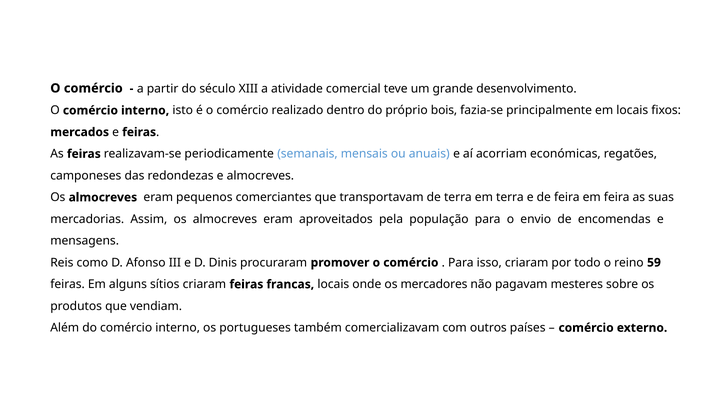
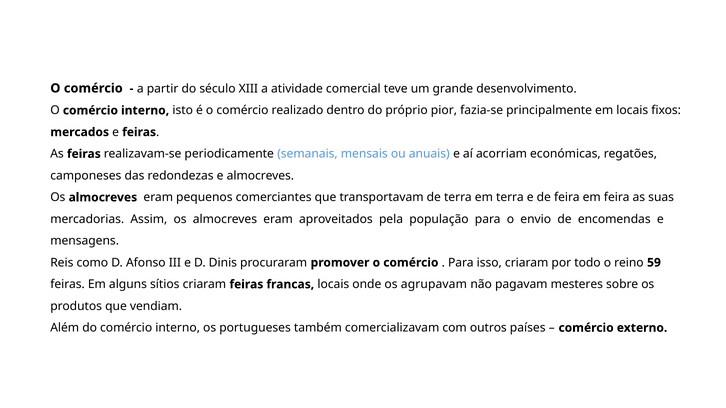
bois: bois -> pior
mercadores: mercadores -> agrupavam
